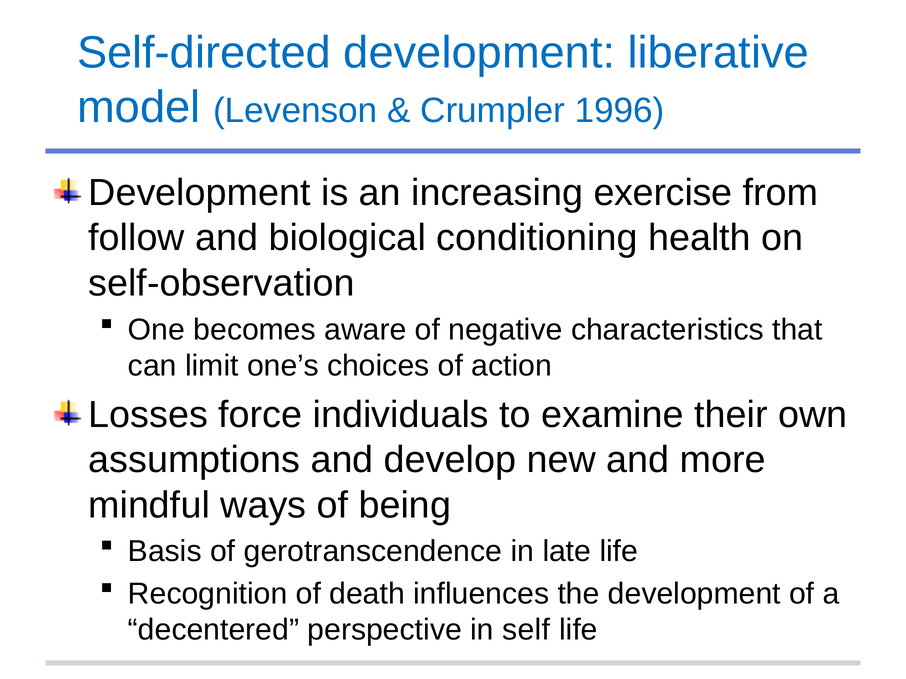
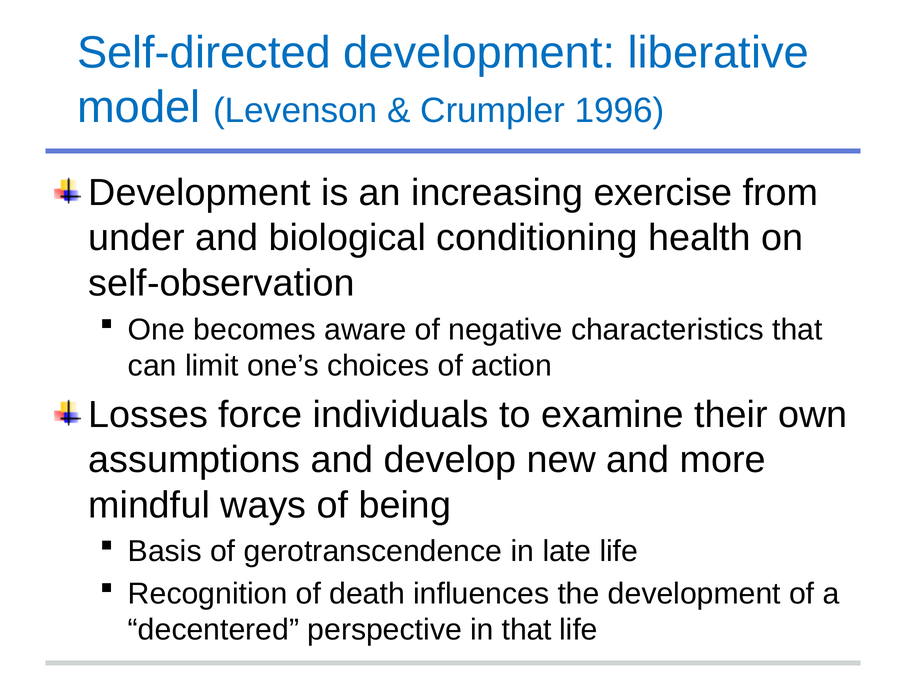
follow: follow -> under
in self: self -> that
